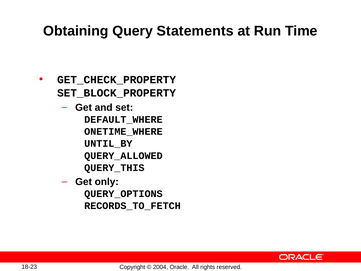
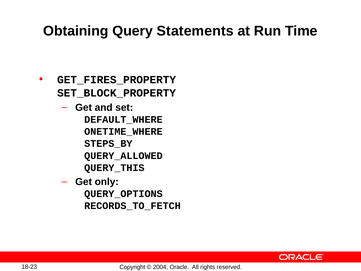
GET_CHECK_PROPERTY: GET_CHECK_PROPERTY -> GET_FIRES_PROPERTY
UNTIL_BY: UNTIL_BY -> STEPS_BY
